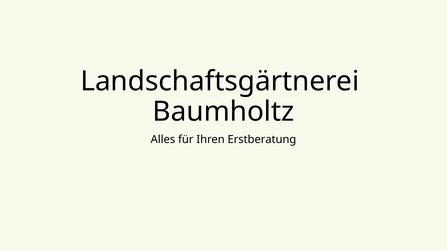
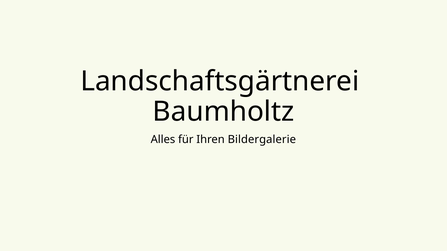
Erstberatung: Erstberatung -> Bildergalerie
